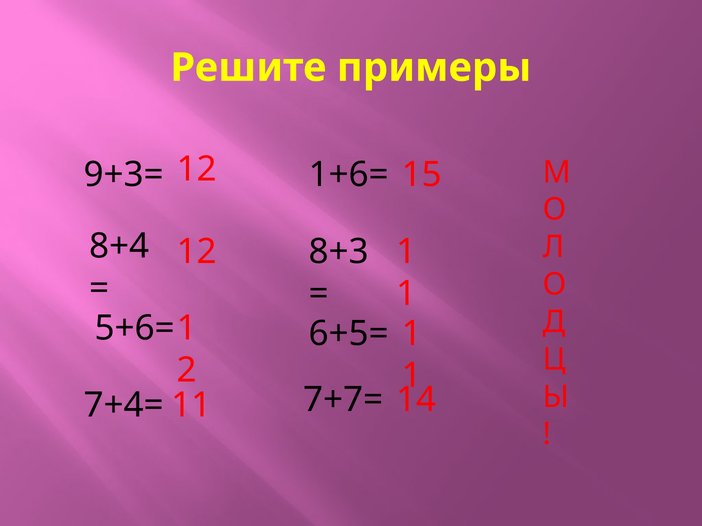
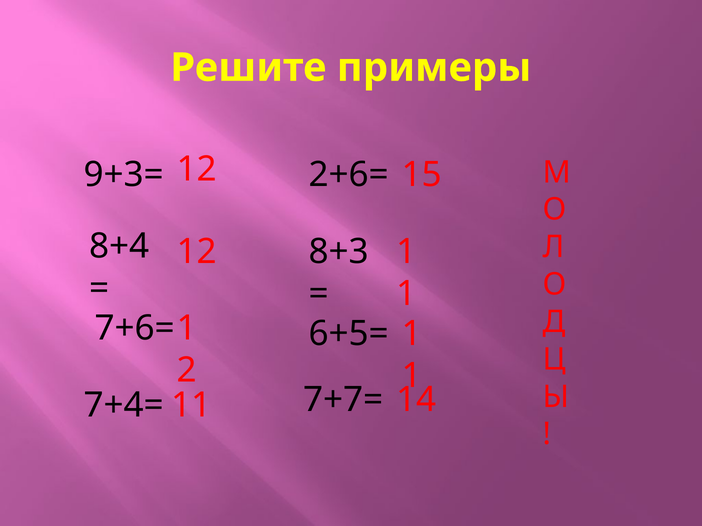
1+6=: 1+6= -> 2+6=
5+6=: 5+6= -> 7+6=
